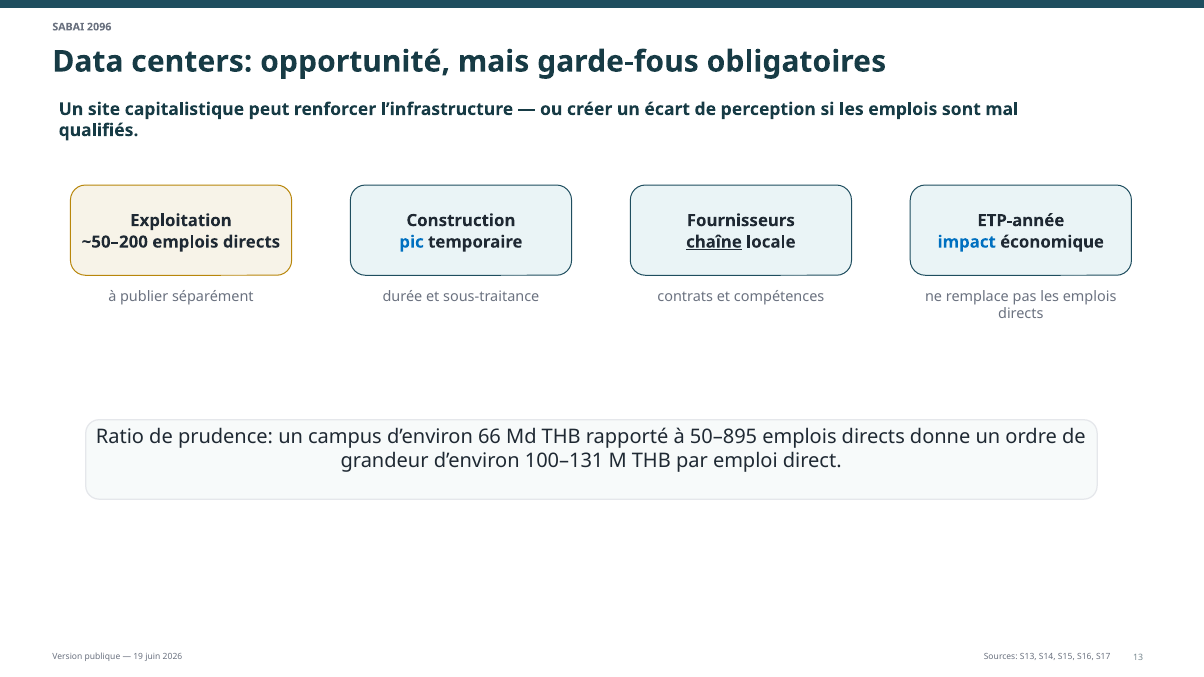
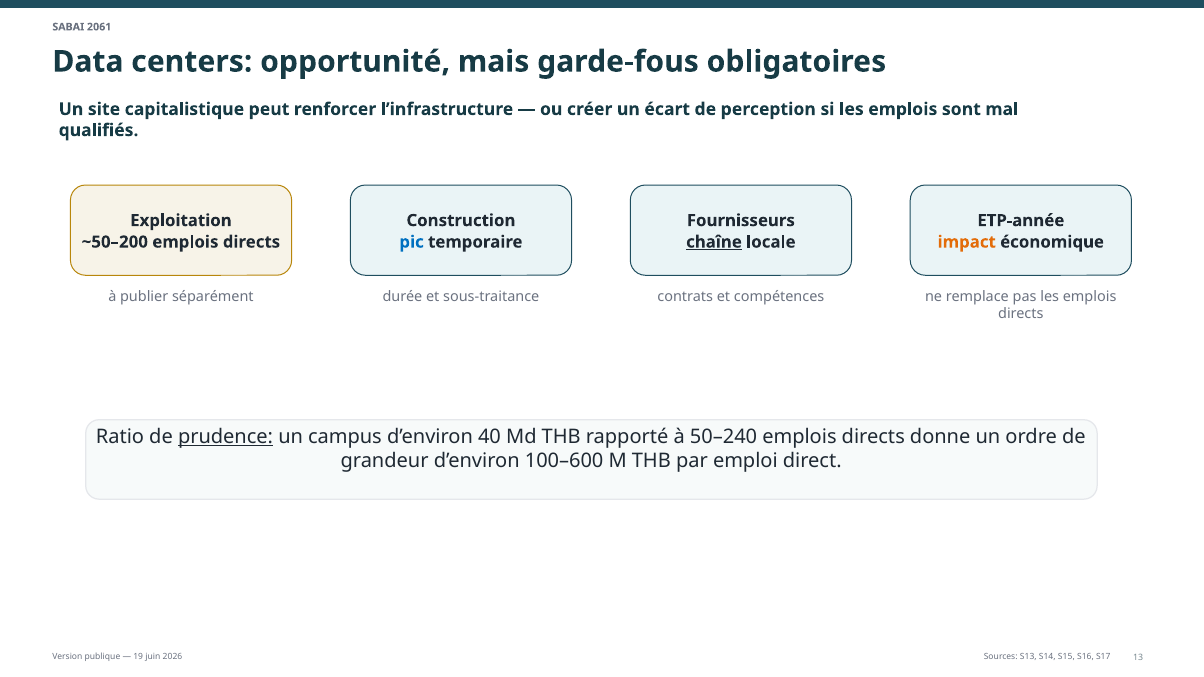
2096: 2096 -> 2061
impact colour: blue -> orange
prudence underline: none -> present
66: 66 -> 40
50–895: 50–895 -> 50–240
100–131: 100–131 -> 100–600
